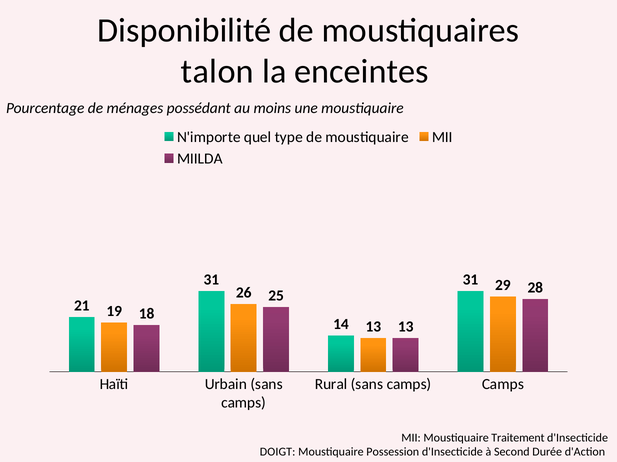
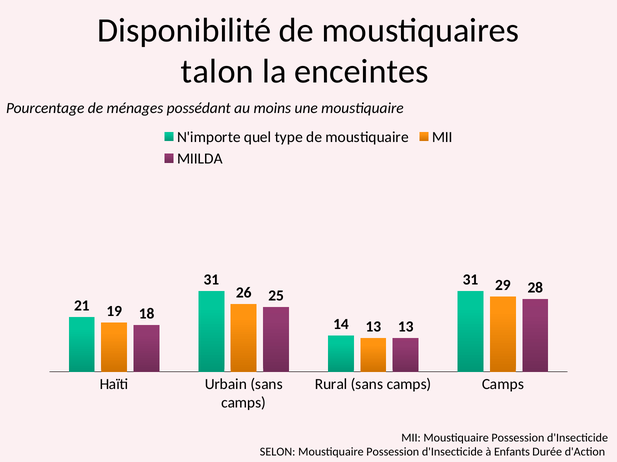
MII Moustiquaire Traitement: Traitement -> Possession
DOIGT: DOIGT -> SELON
Second: Second -> Enfants
